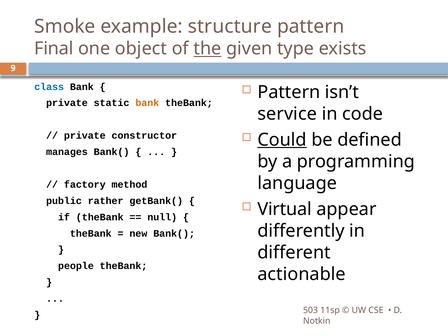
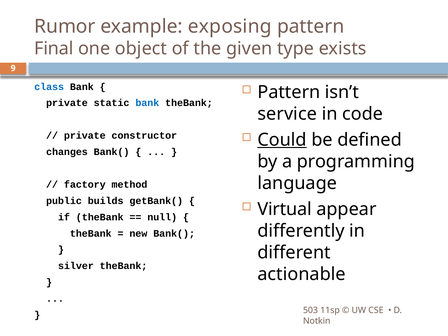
Smoke: Smoke -> Rumor
structure: structure -> exposing
the underline: present -> none
bank at (147, 103) colour: orange -> blue
manages: manages -> changes
rather: rather -> builds
people: people -> silver
